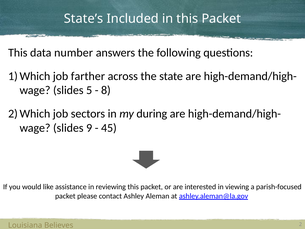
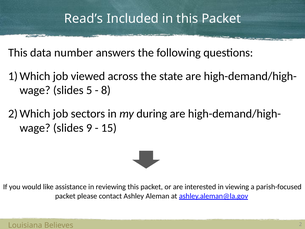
State’s: State’s -> Read’s
farther: farther -> viewed
45: 45 -> 15
